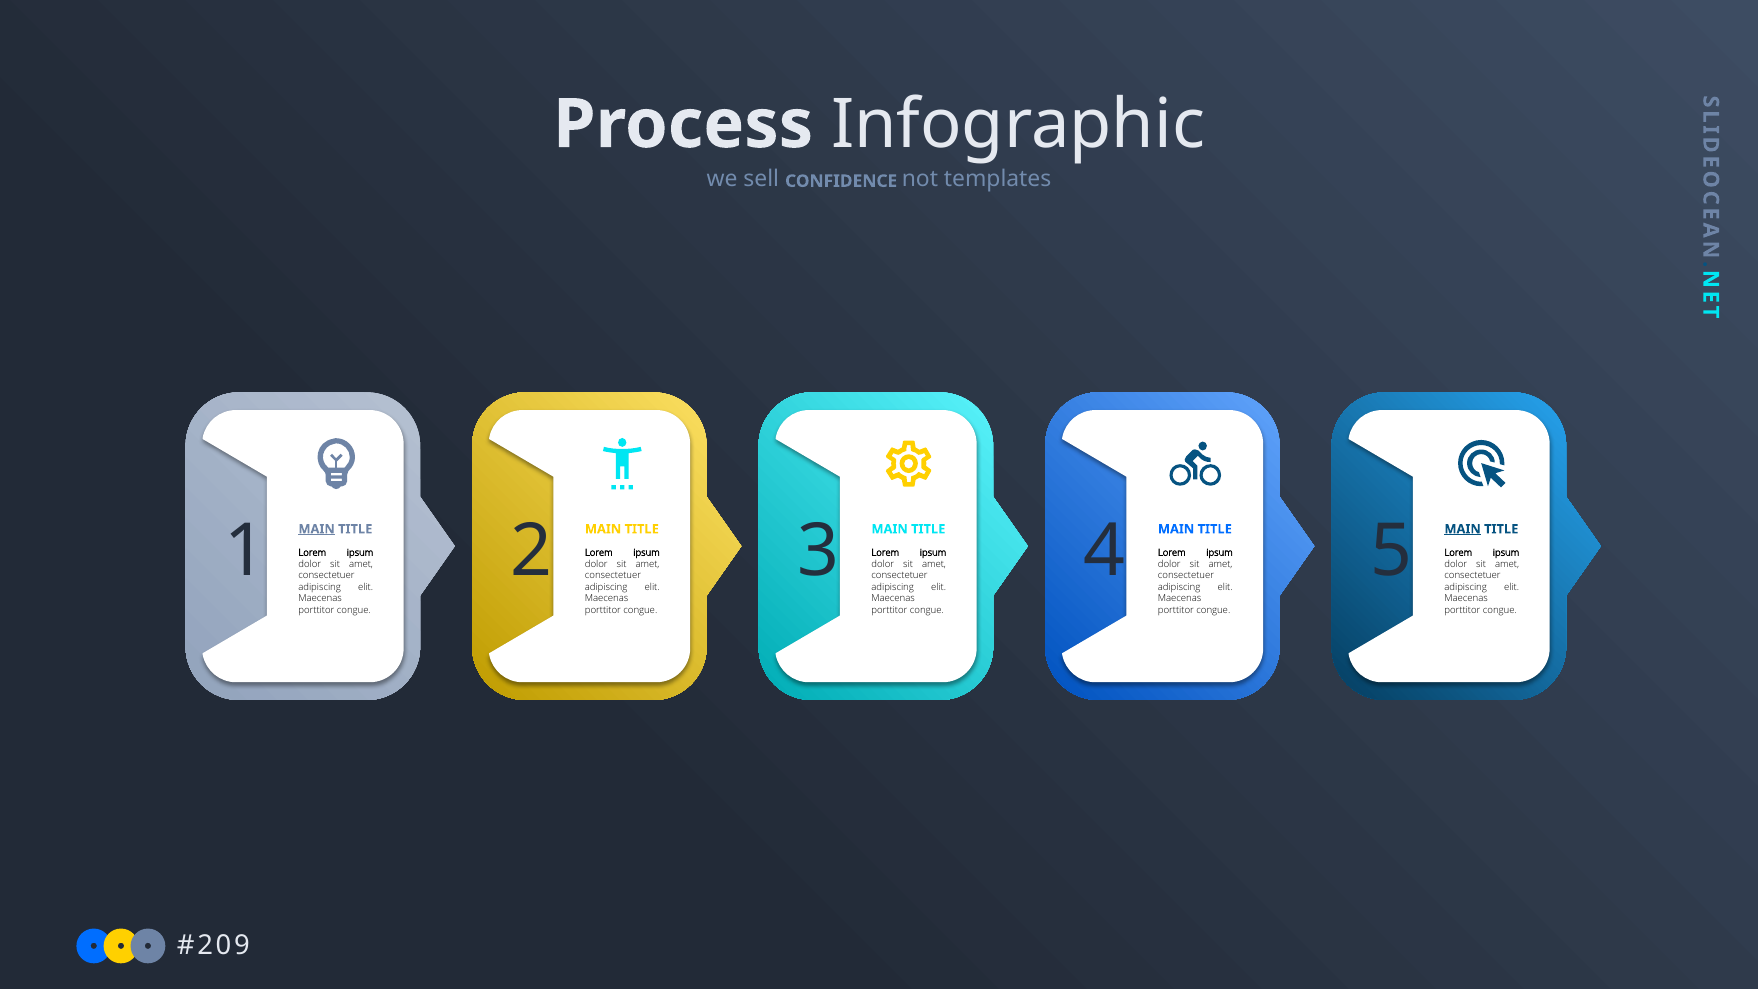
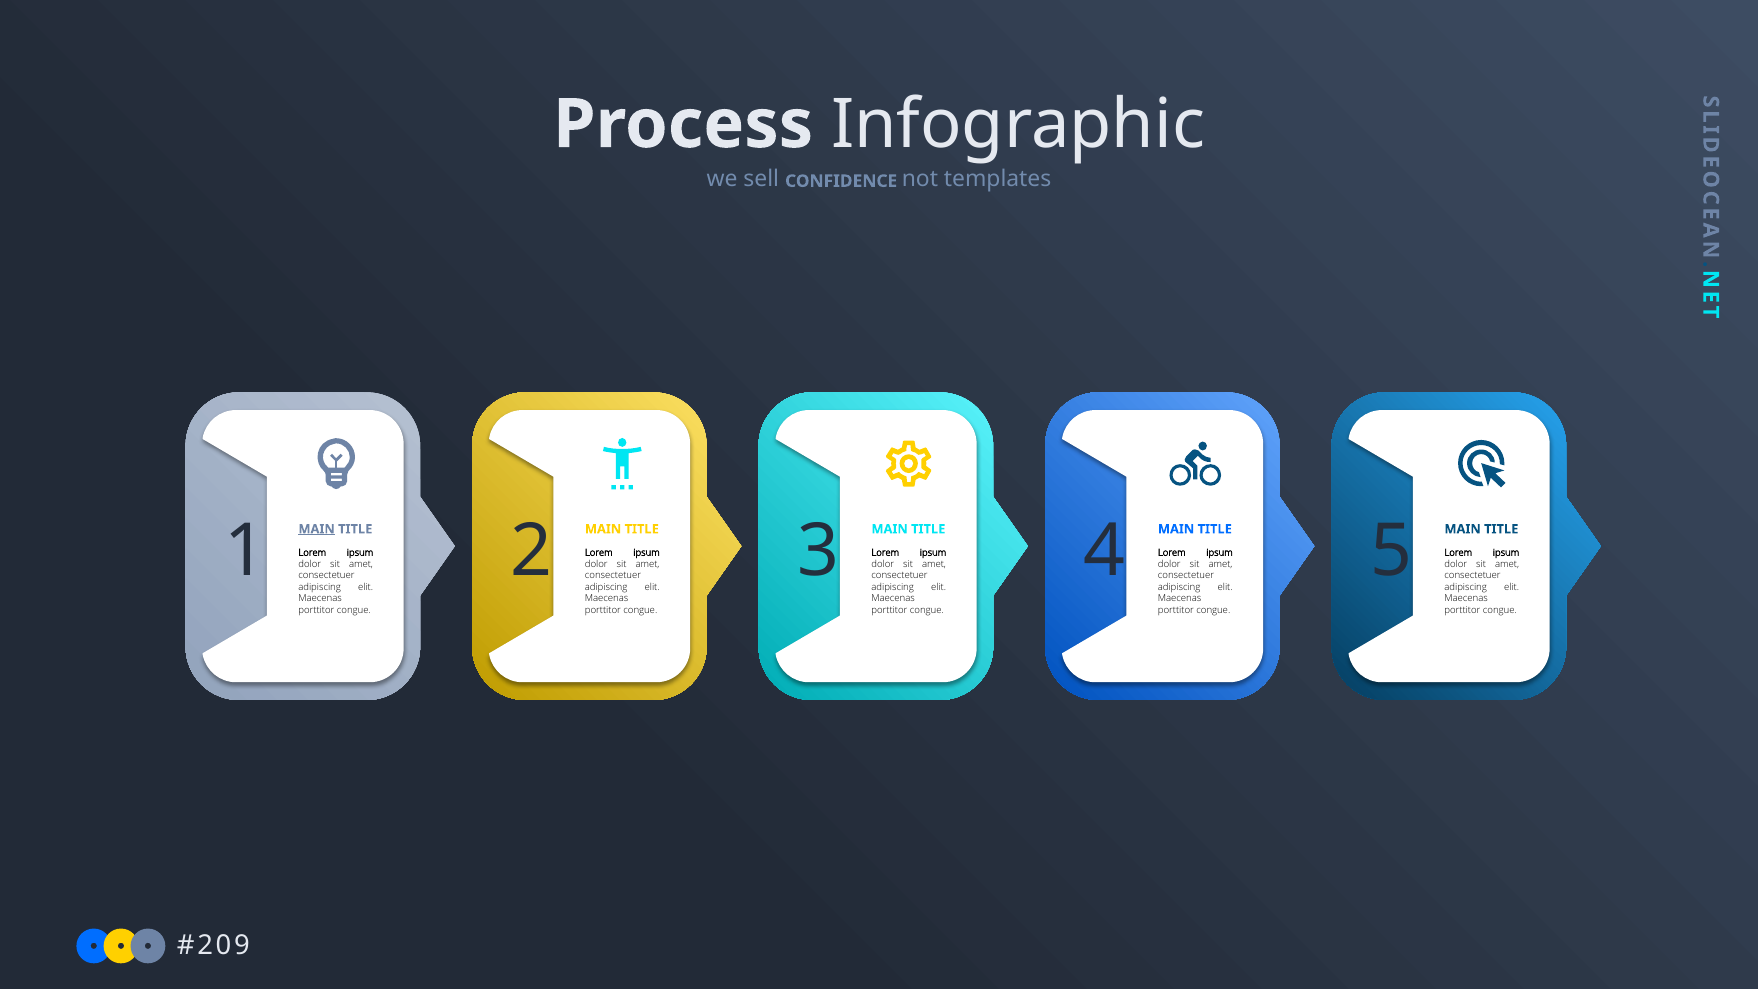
MAIN at (1463, 529) underline: present -> none
